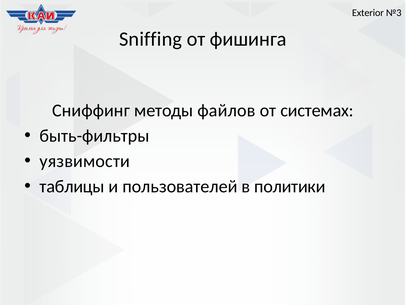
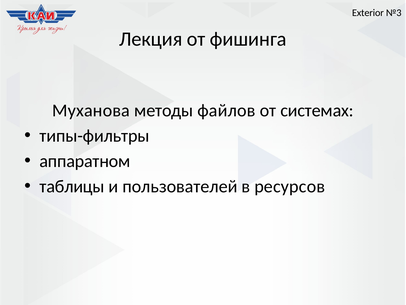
Sniffing: Sniffing -> Лекция
Сниффинг: Сниффинг -> Муханова
быть-фильтры: быть-фильтры -> типы-фильтры
уязвимости: уязвимости -> аппаратном
политики: политики -> ресурсов
